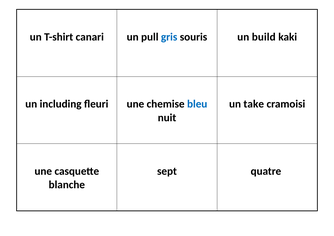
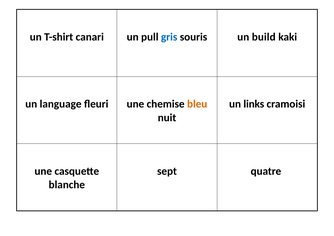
including: including -> language
bleu colour: blue -> orange
take: take -> links
